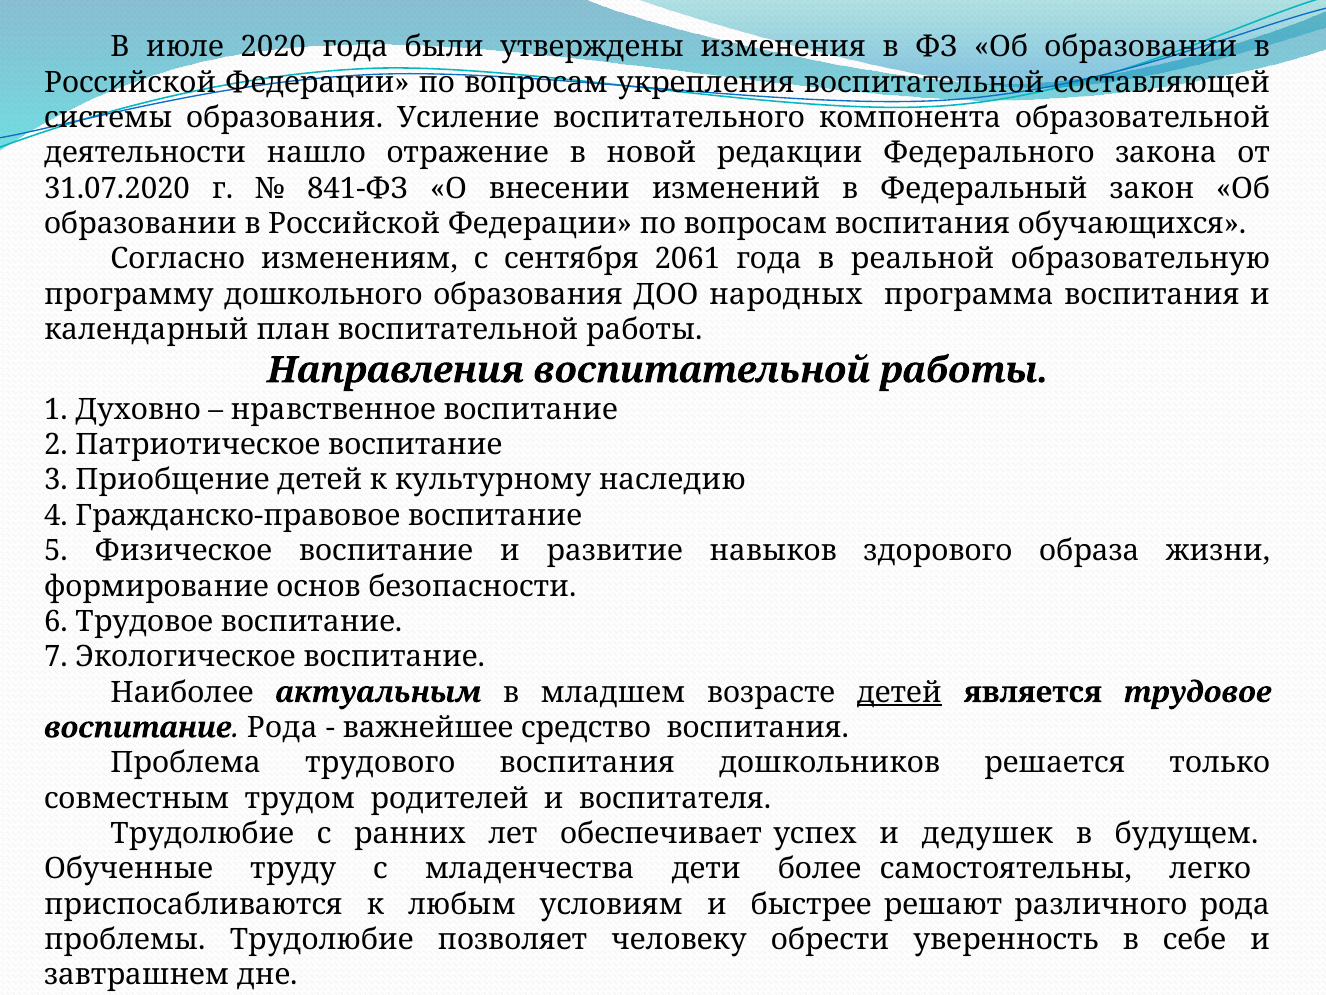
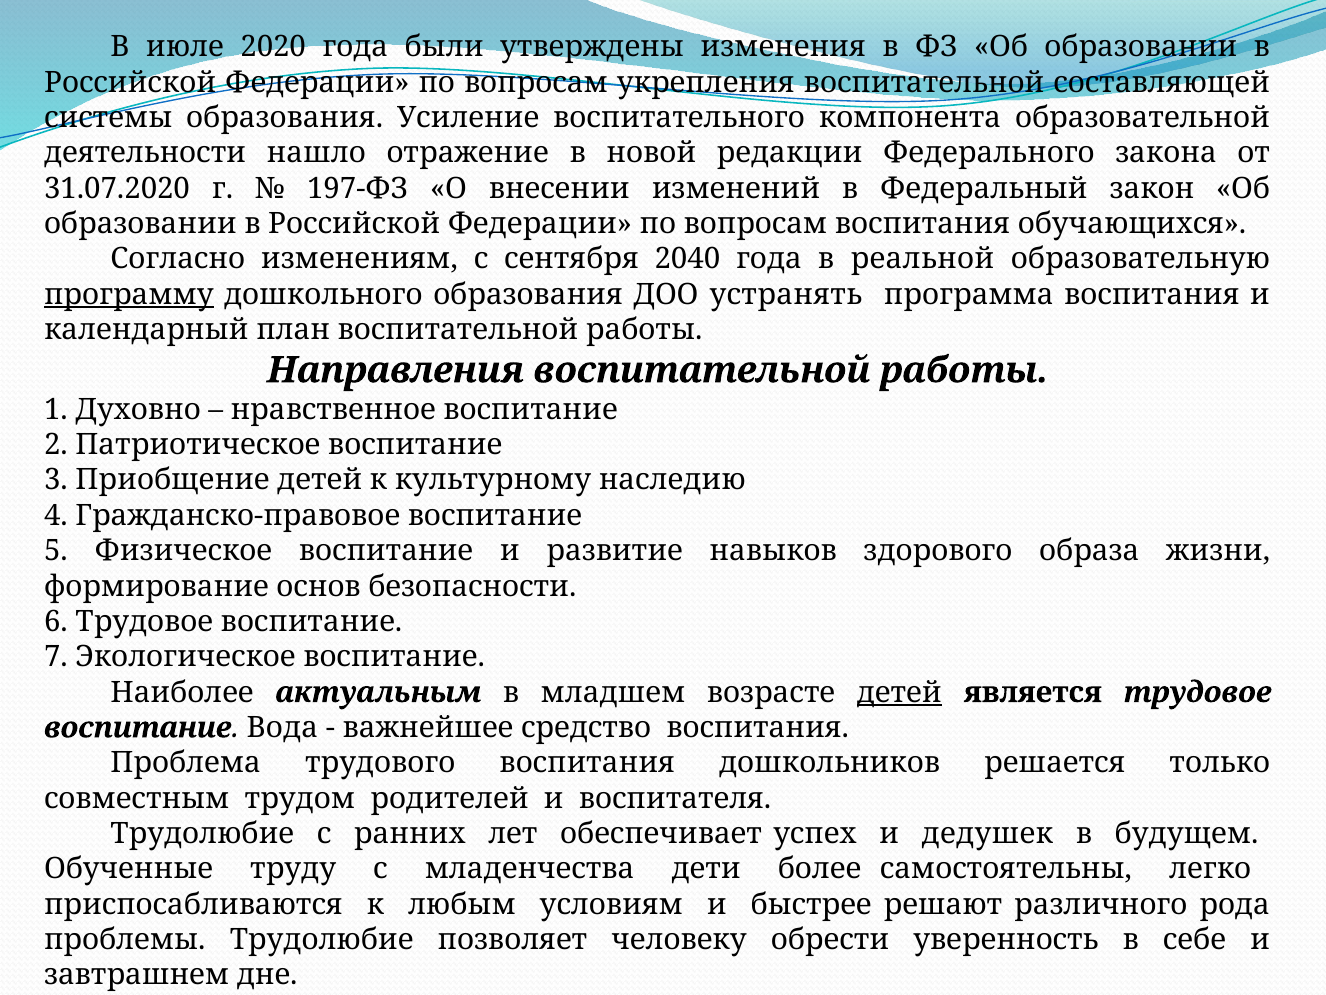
841-ФЗ: 841-ФЗ -> 197-ФЗ
2061: 2061 -> 2040
программу underline: none -> present
народных: народных -> устранять
воспитание Рода: Рода -> Вода
